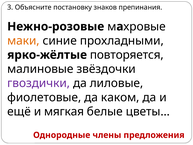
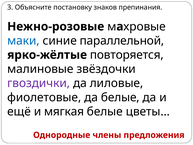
маки colour: orange -> blue
прохладными: прохладными -> параллельной
да каком: каком -> белые
